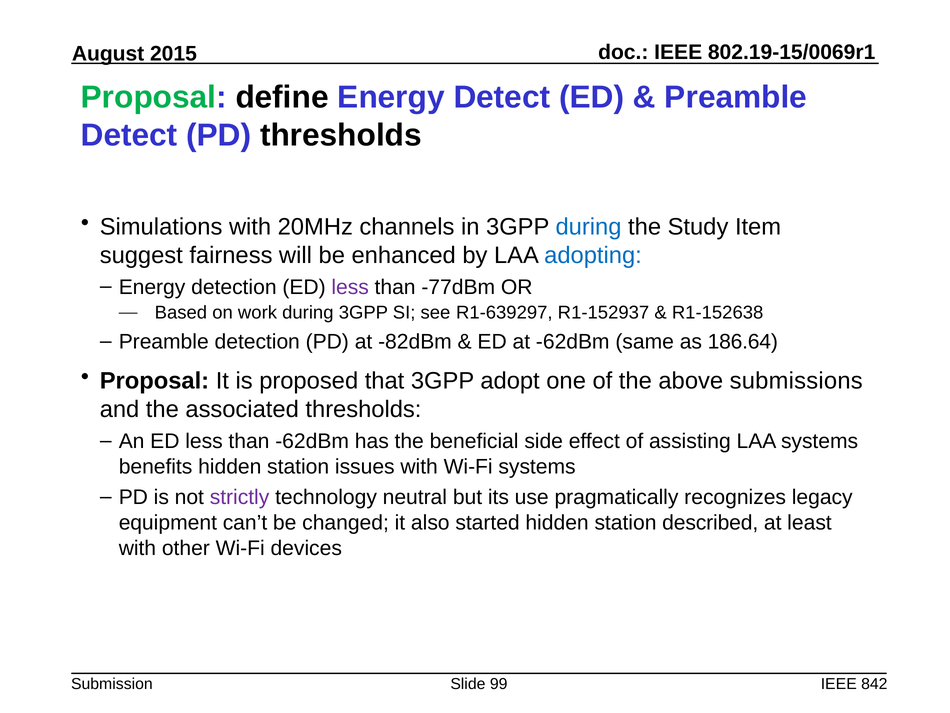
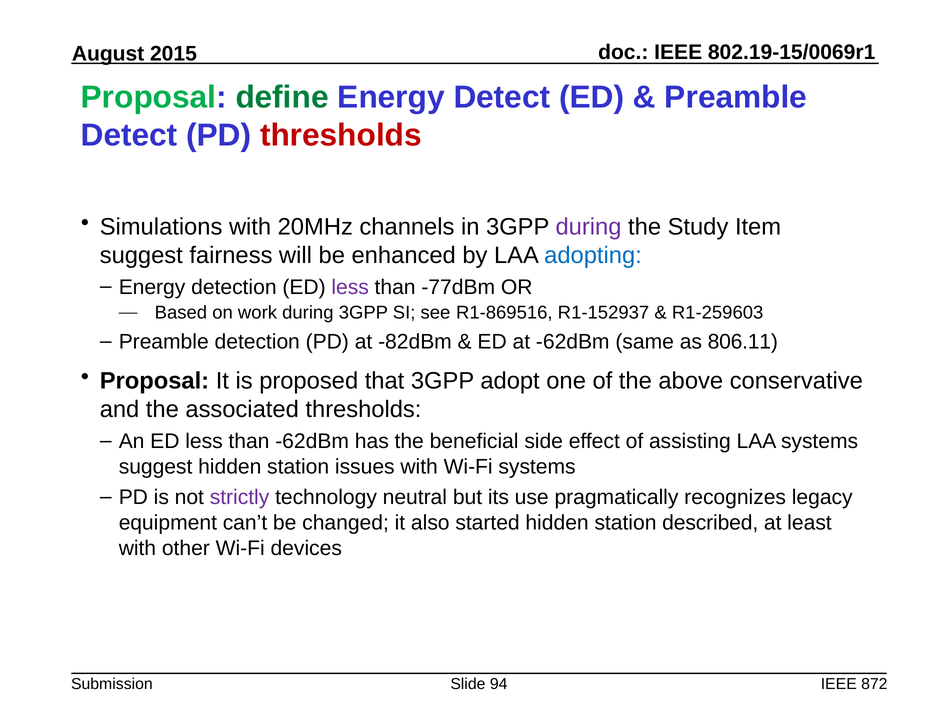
define colour: black -> green
thresholds at (341, 135) colour: black -> red
during at (589, 227) colour: blue -> purple
R1-639297: R1-639297 -> R1-869516
R1-152638: R1-152638 -> R1-259603
186.64: 186.64 -> 806.11
submissions: submissions -> conservative
benefits at (156, 466): benefits -> suggest
99: 99 -> 94
842: 842 -> 872
